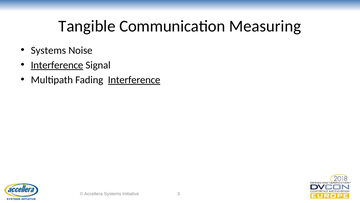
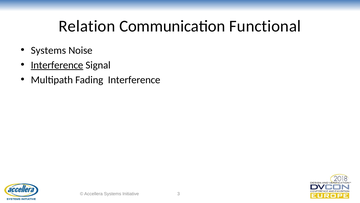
Tangible: Tangible -> Relation
Measuring: Measuring -> Functional
Interference at (134, 80) underline: present -> none
